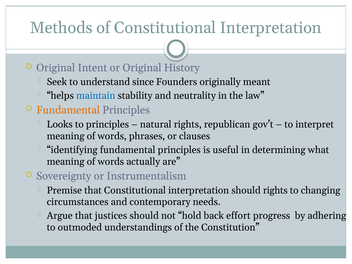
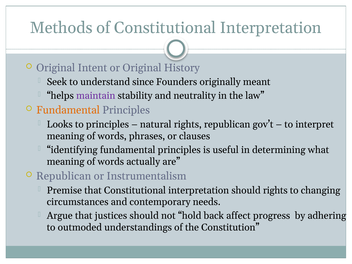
maintain colour: blue -> purple
Sovereignty at (64, 176): Sovereignty -> Republican
effort: effort -> affect
